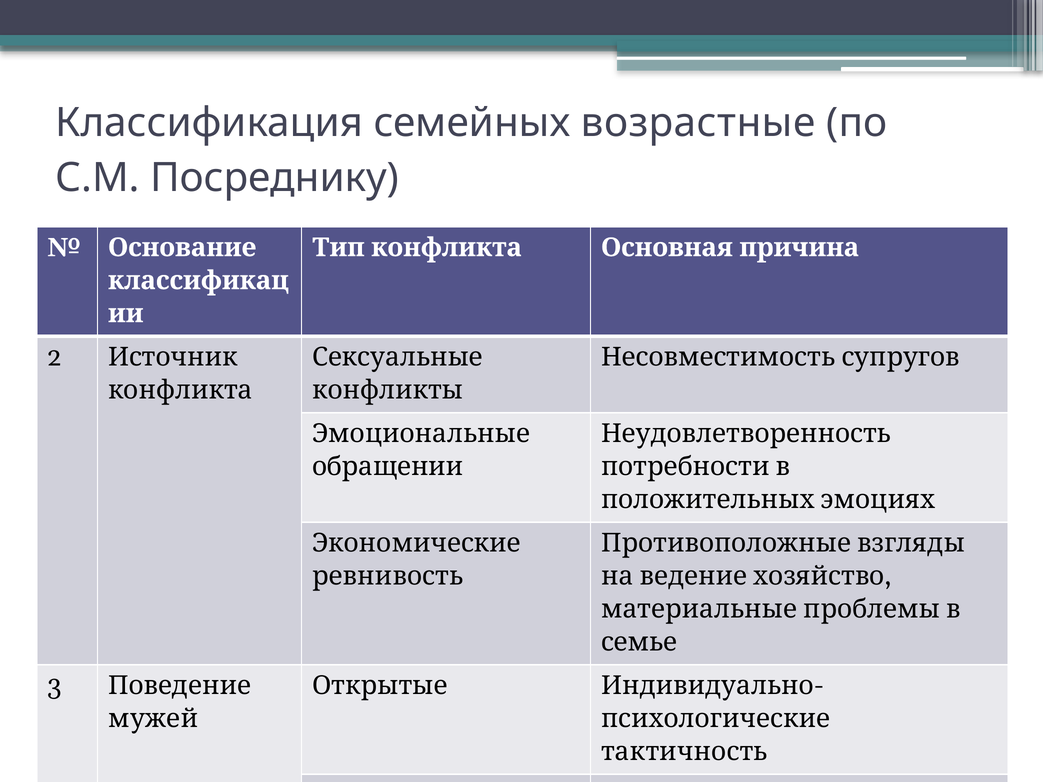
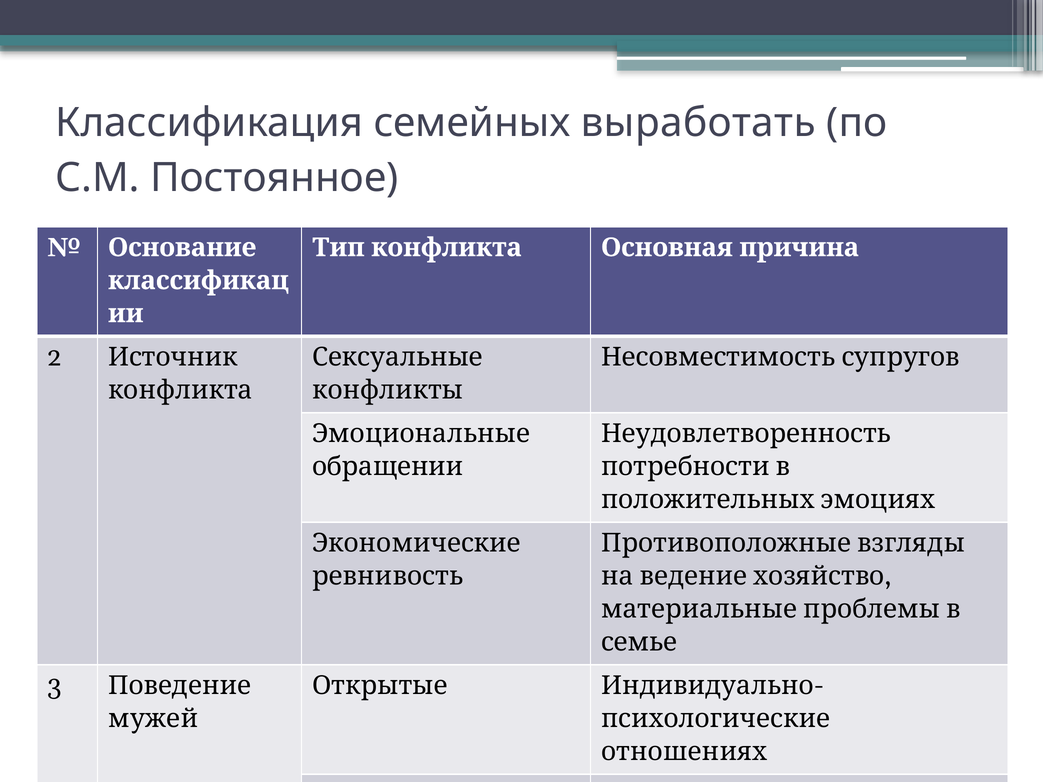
возрастные: возрастные -> выработать
Посреднику: Посреднику -> Постоянное
тактичность: тактичность -> отношениях
